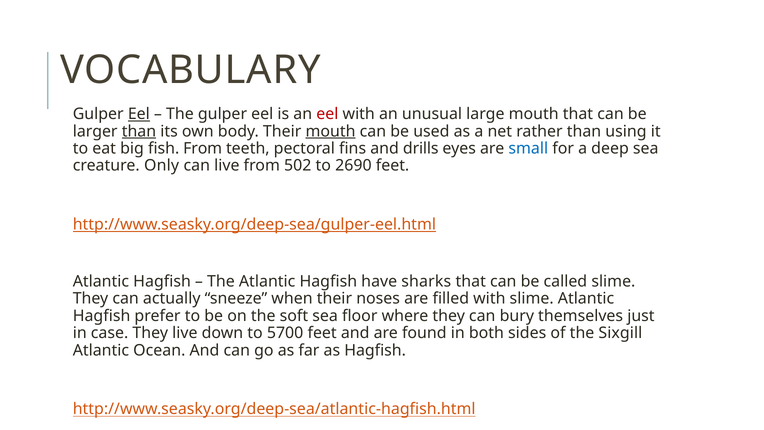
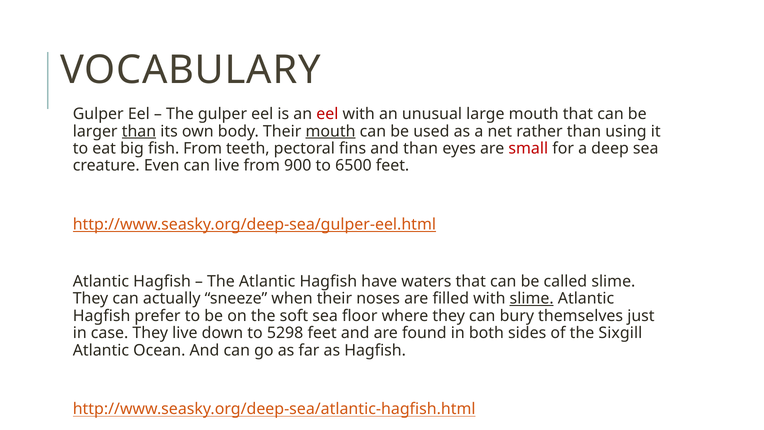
Eel at (139, 114) underline: present -> none
and drills: drills -> than
small colour: blue -> red
Only: Only -> Even
502: 502 -> 900
2690: 2690 -> 6500
sharks: sharks -> waters
slime at (532, 299) underline: none -> present
5700: 5700 -> 5298
